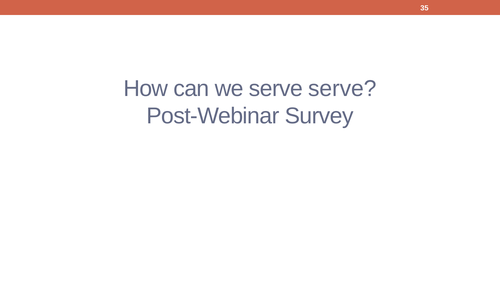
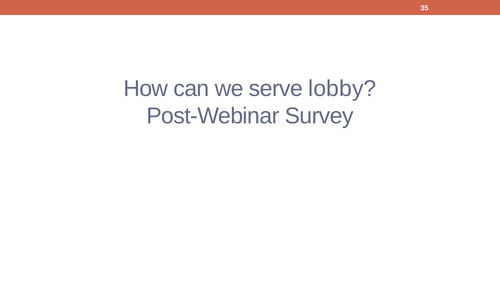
serve serve: serve -> lobby
